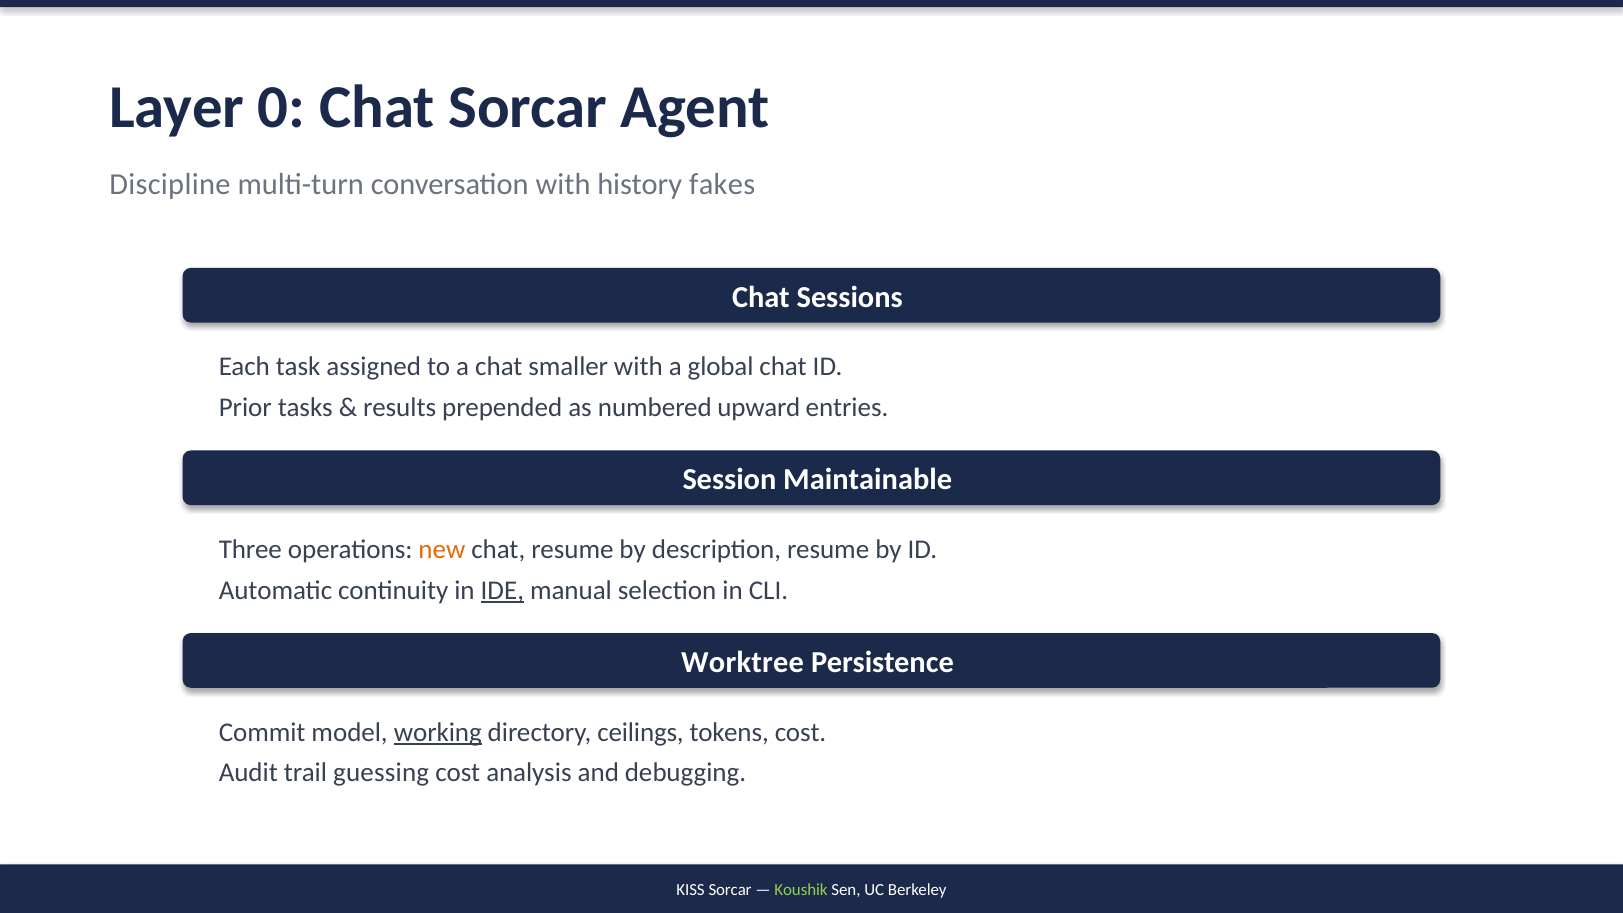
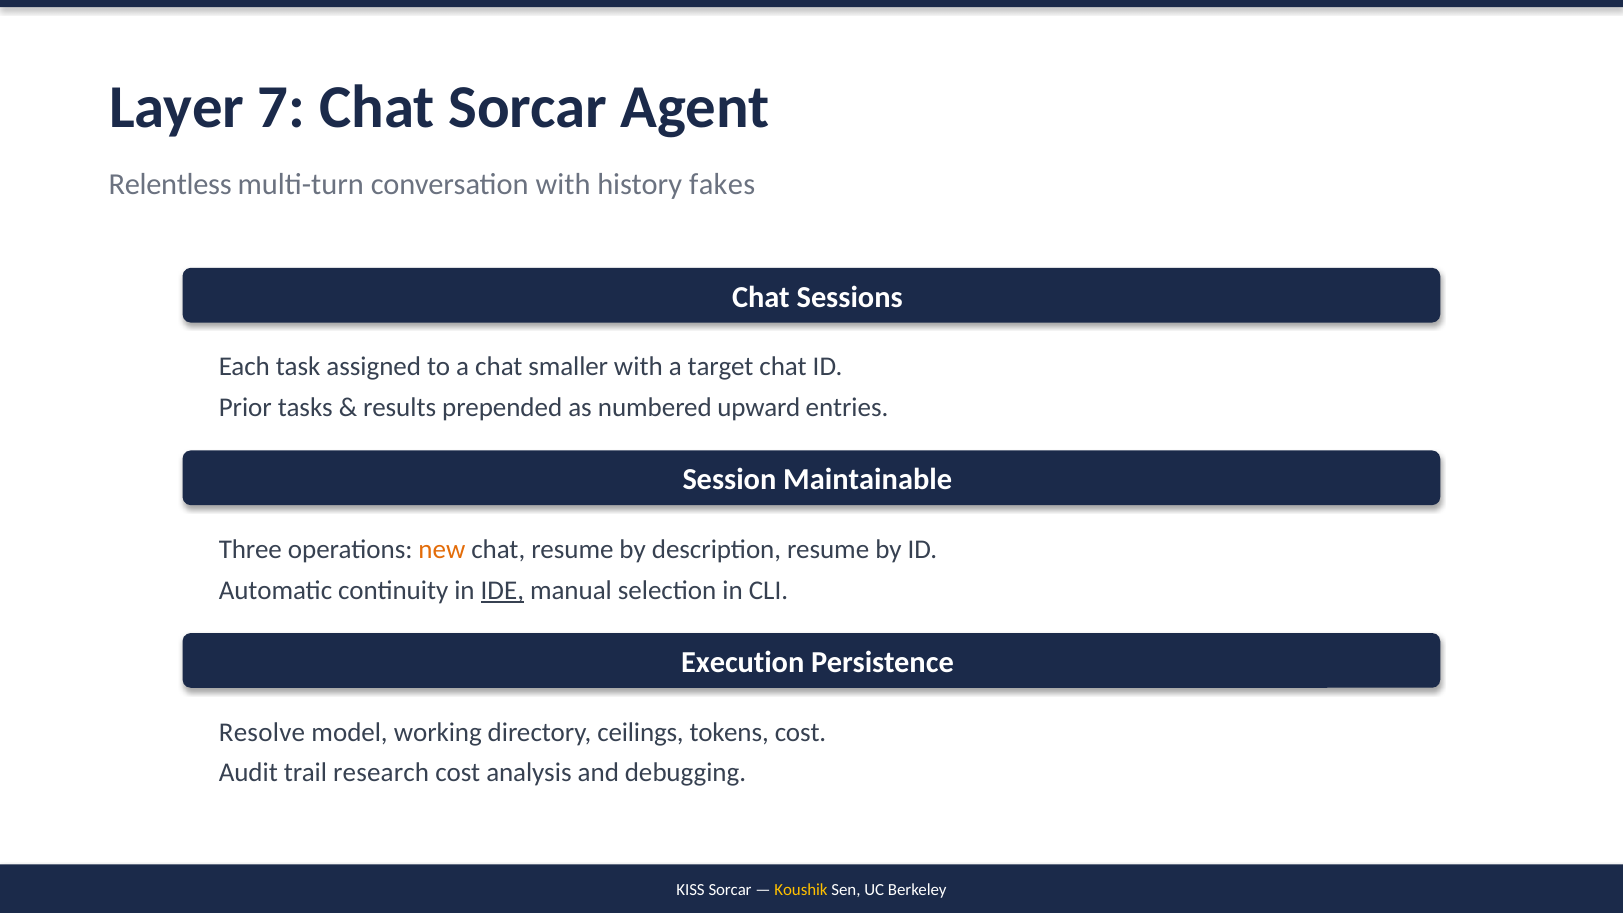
0: 0 -> 7
Discipline: Discipline -> Relentless
global: global -> target
Worktree: Worktree -> Execution
Commit: Commit -> Resolve
working underline: present -> none
guessing: guessing -> research
Koushik colour: light green -> yellow
